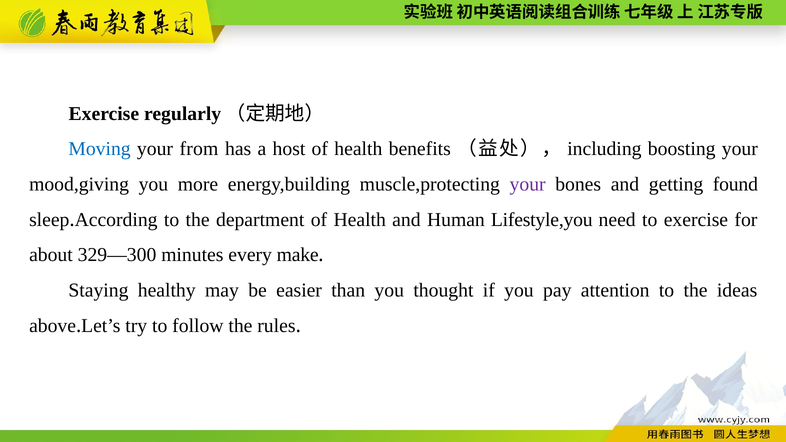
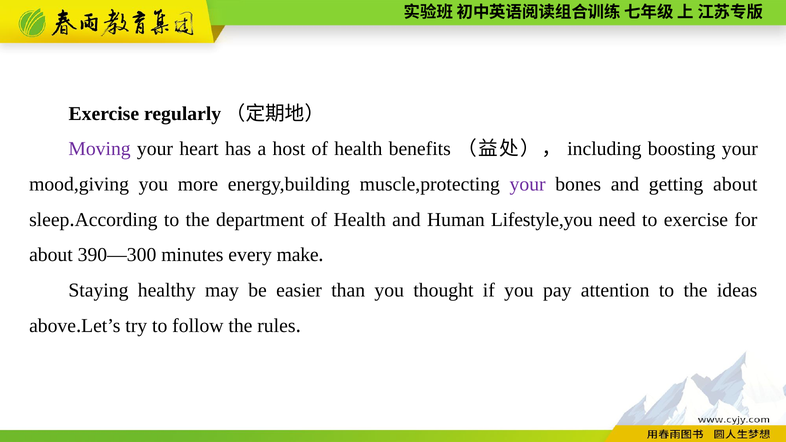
Moving colour: blue -> purple
from: from -> heart
getting found: found -> about
329—300: 329—300 -> 390—300
